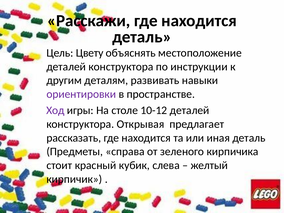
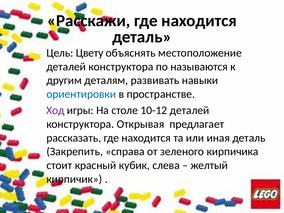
инструкции: инструкции -> называются
ориентировки colour: purple -> blue
Предметы: Предметы -> Закрепить
